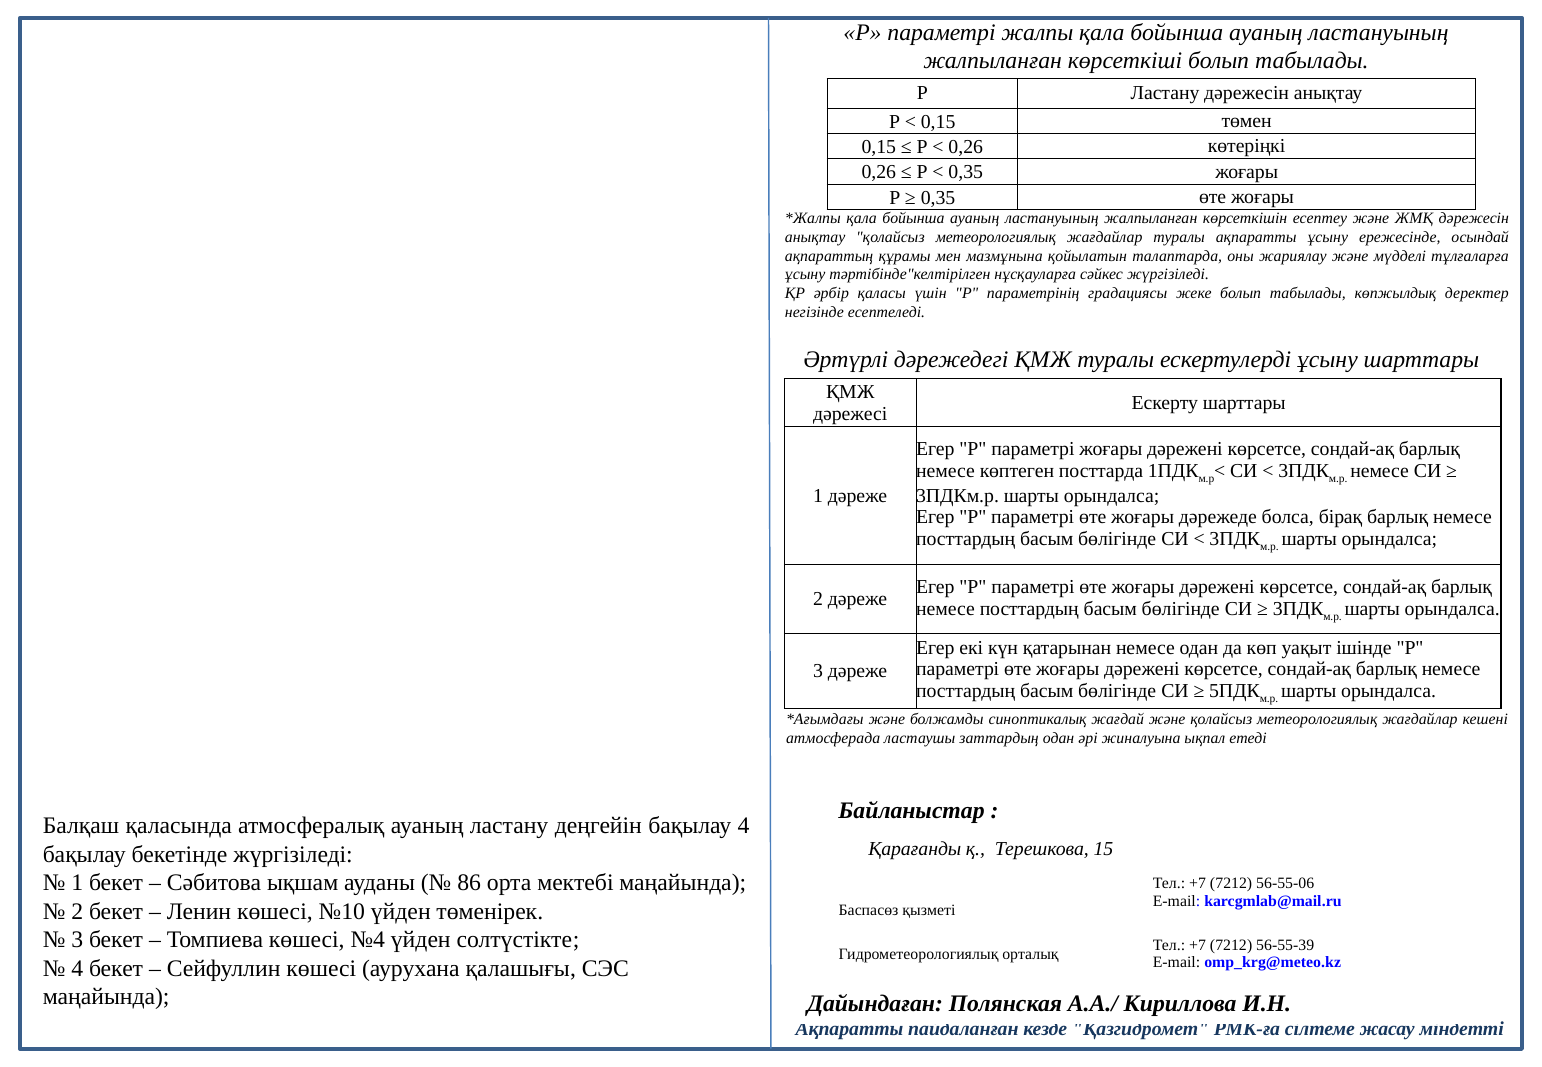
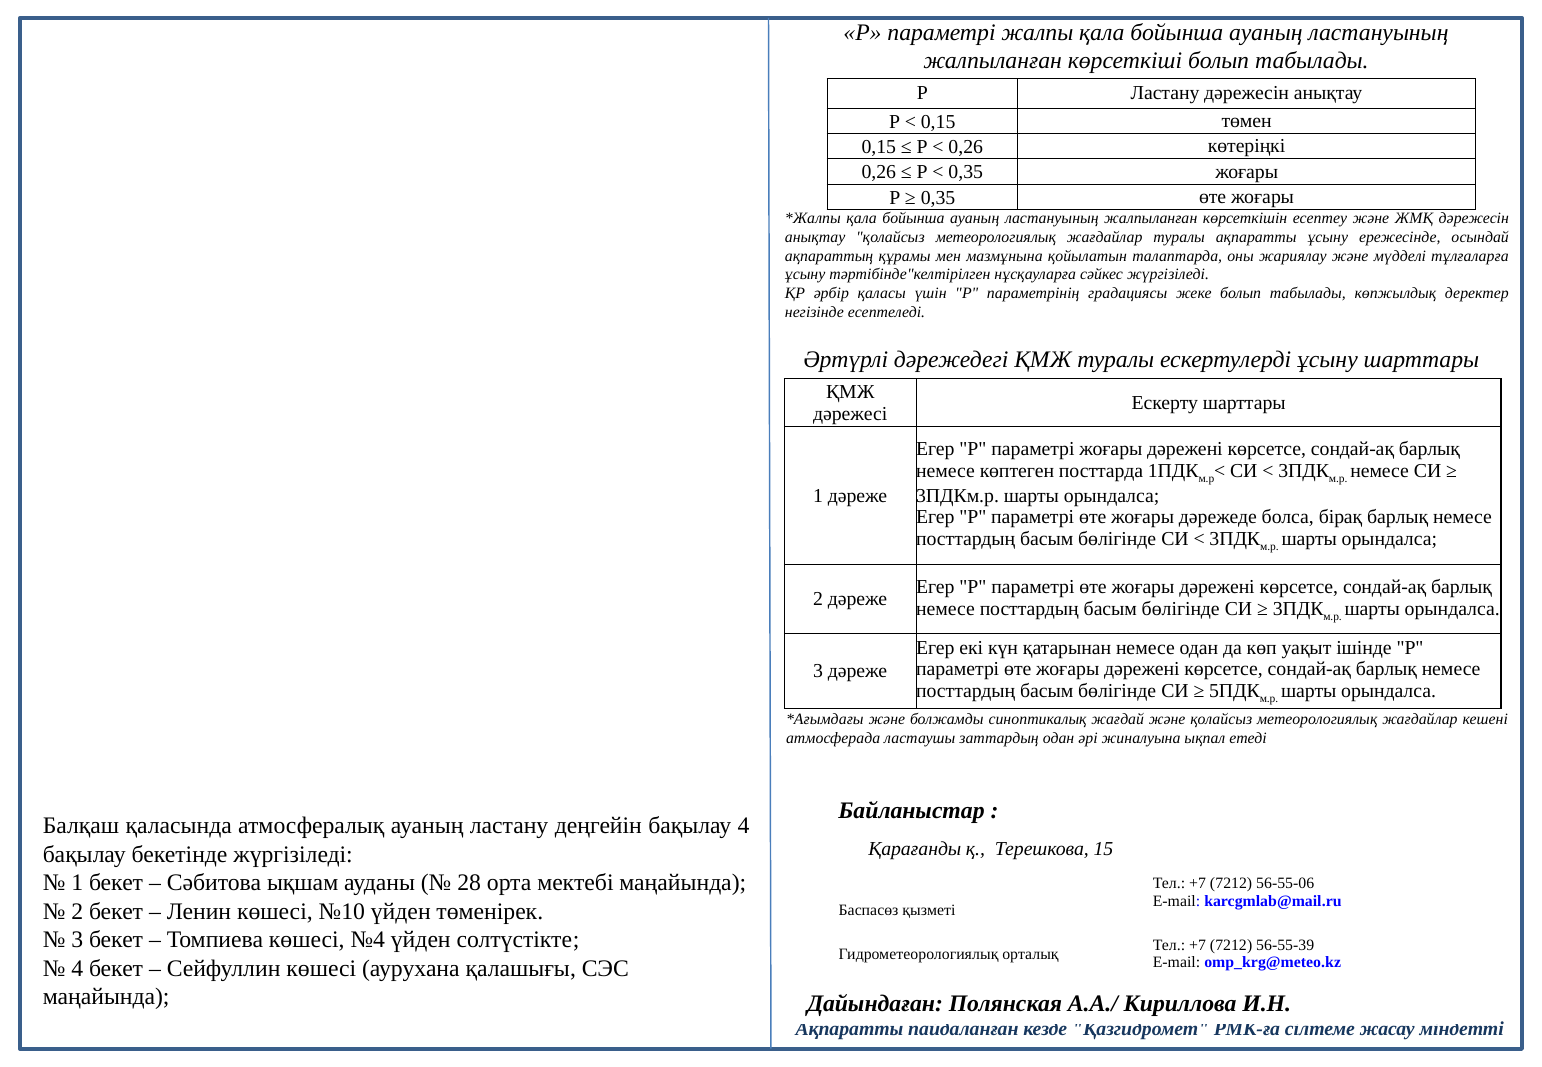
86: 86 -> 28
